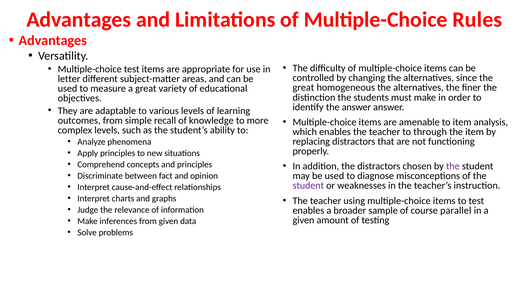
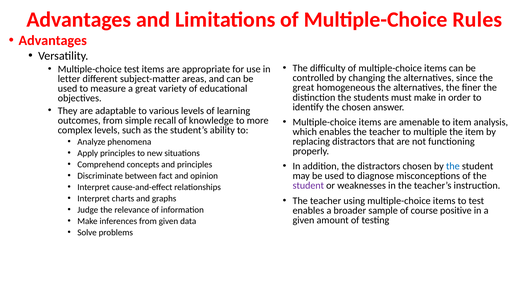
the answer: answer -> chosen
through: through -> multiple
the at (453, 166) colour: purple -> blue
parallel: parallel -> positive
